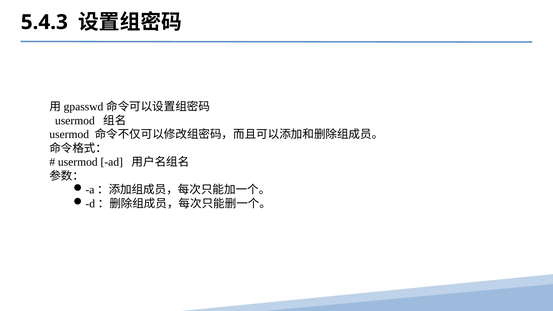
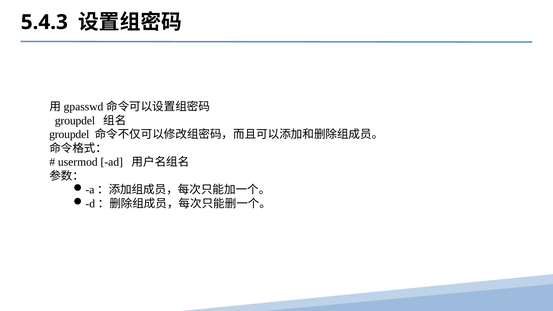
usermod at (75, 121): usermod -> groupdel
usermod at (69, 134): usermod -> groupdel
